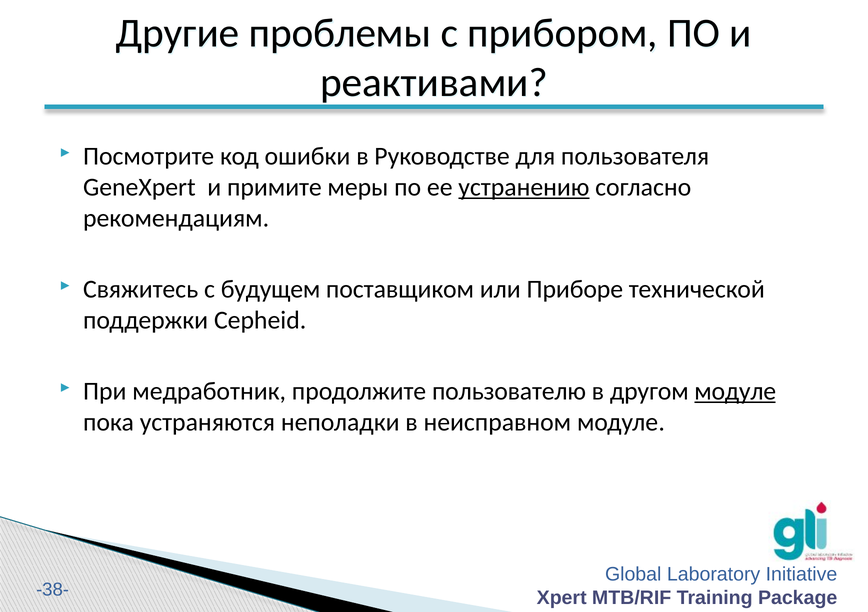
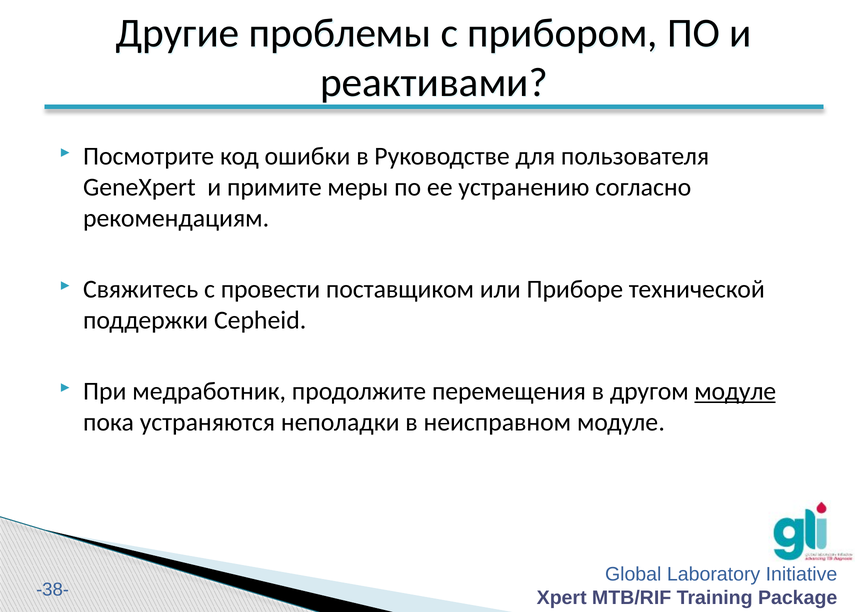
устранению underline: present -> none
будущем: будущем -> провести
пользователю: пользователю -> перемещения
